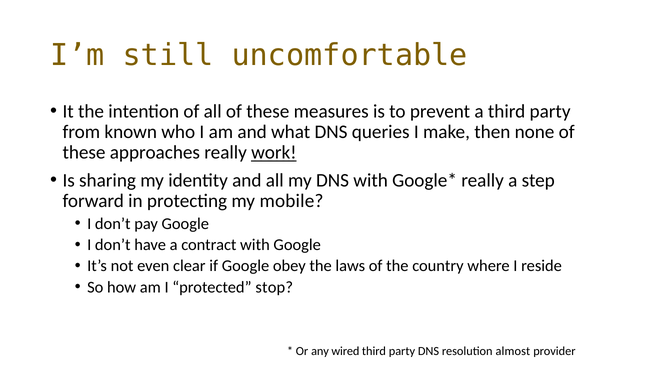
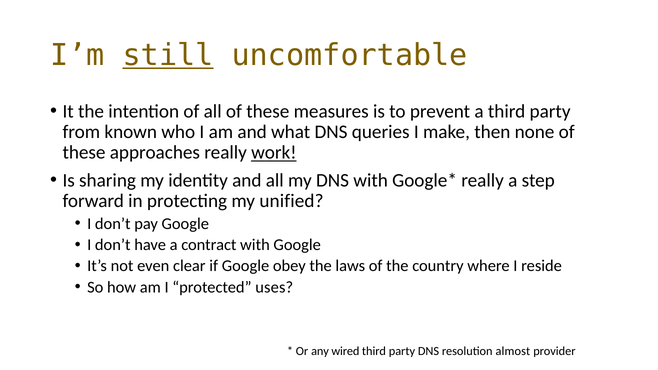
still underline: none -> present
mobile: mobile -> unified
stop: stop -> uses
